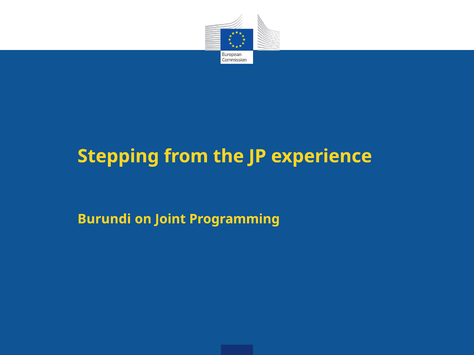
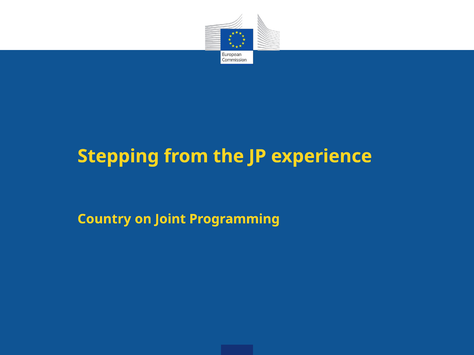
Burundi: Burundi -> Country
